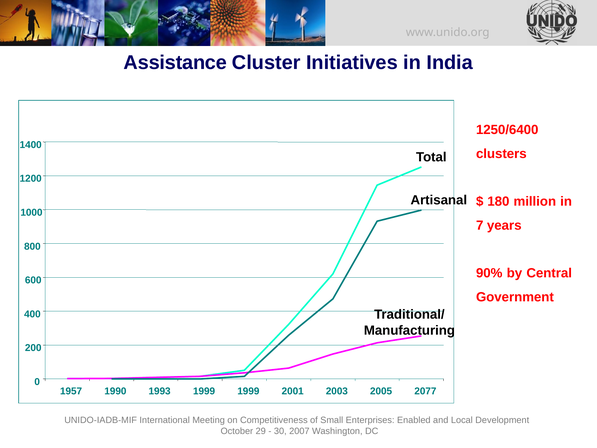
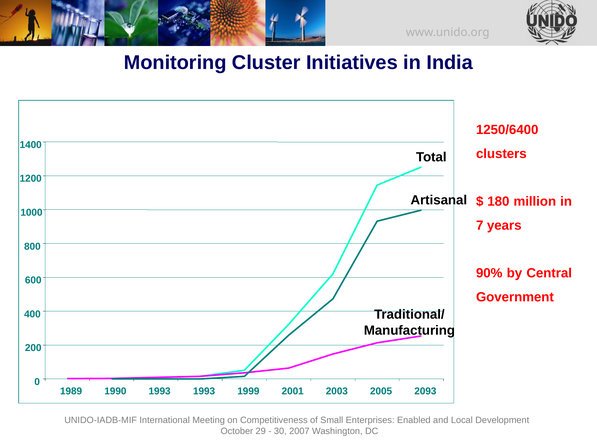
Assistance: Assistance -> Monitoring
1957: 1957 -> 1989
1993 1999: 1999 -> 1993
2077: 2077 -> 2093
